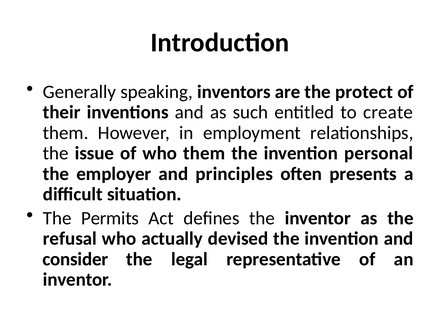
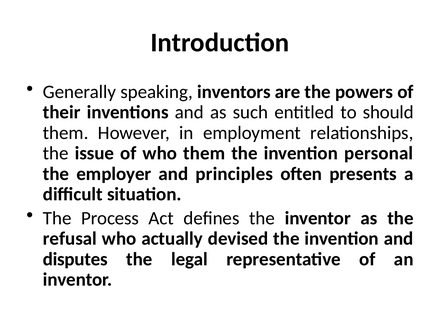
protect: protect -> powers
create: create -> should
Permits: Permits -> Process
consider: consider -> disputes
